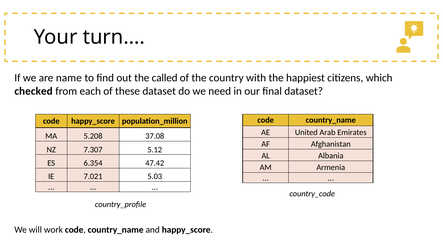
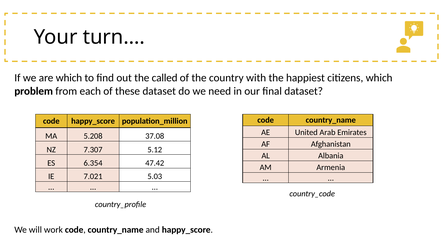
are name: name -> which
checked: checked -> problem
